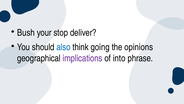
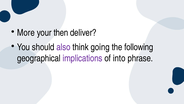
Bush: Bush -> More
stop: stop -> then
also colour: blue -> purple
opinions: opinions -> following
